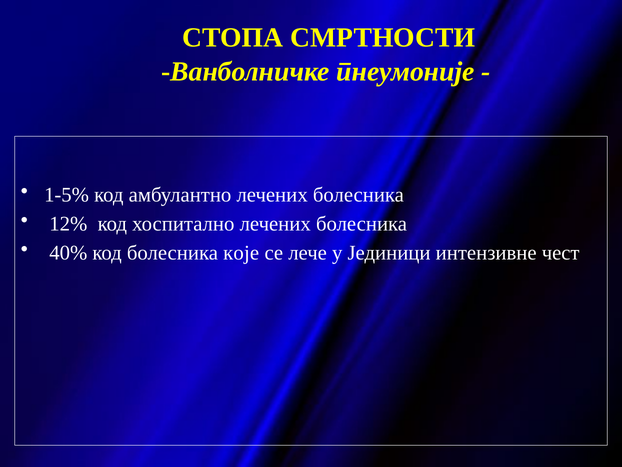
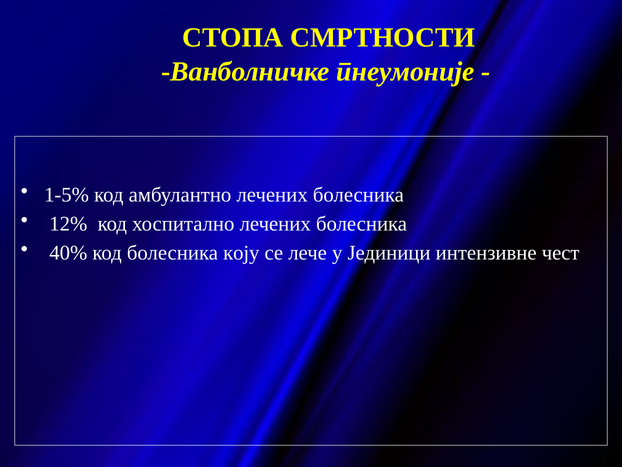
које: које -> коју
